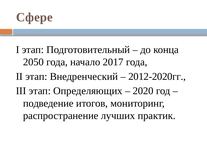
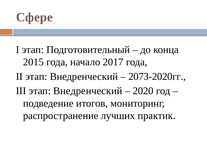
2050: 2050 -> 2015
2012-2020гг: 2012-2020гг -> 2073-2020гг
III этап Определяющих: Определяющих -> Внедренческий
